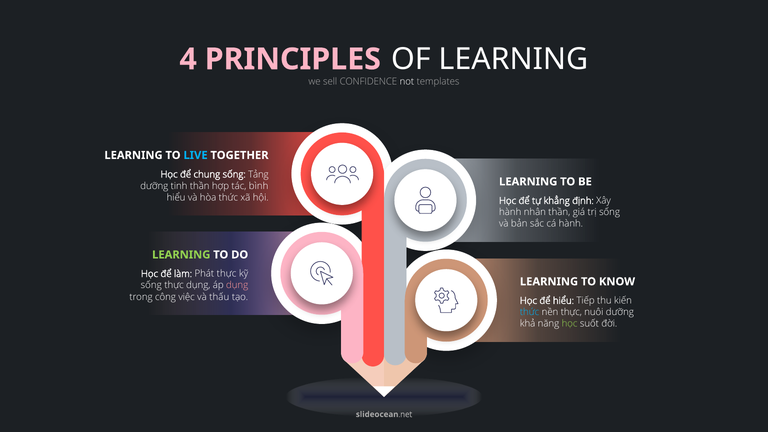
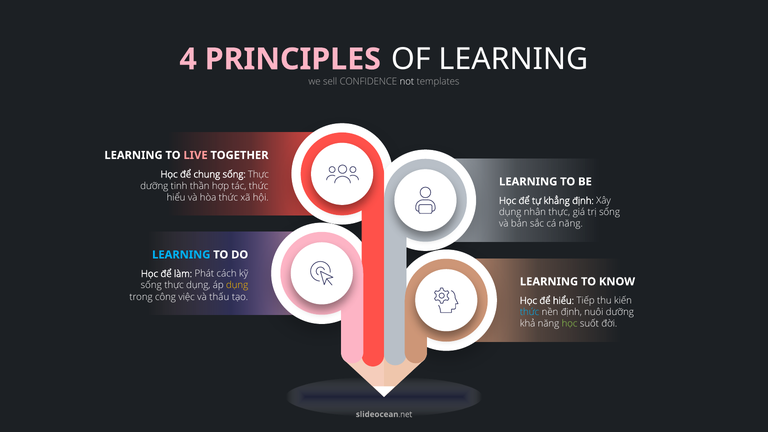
LIVE colour: light blue -> pink
chung sống Tảng: Tảng -> Thực
tác bình: bình -> thức
hành at (510, 212): hành -> dụng
nhân thần: thần -> thực
cá hành: hành -> năng
LEARNING at (181, 255) colour: light green -> light blue
Phát thực: thực -> cách
dụng at (237, 285) colour: pink -> yellow
nền thực: thực -> định
